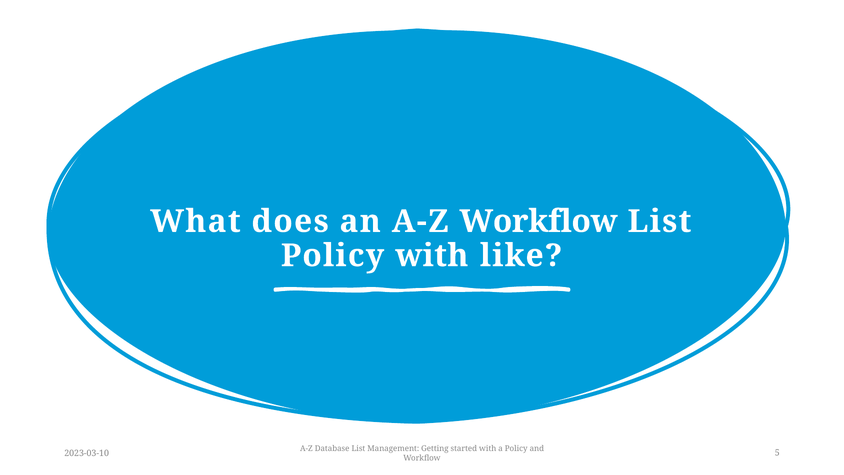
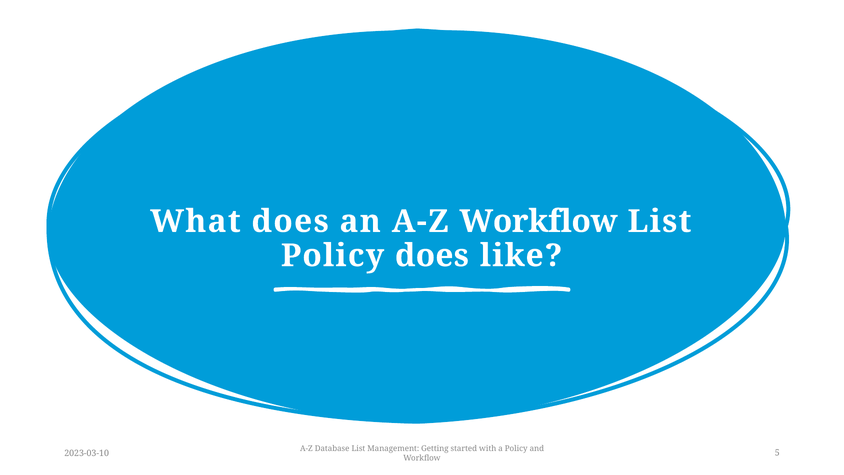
Policy with: with -> does
